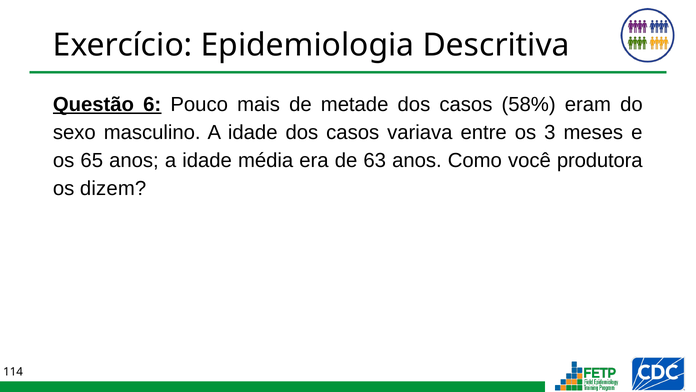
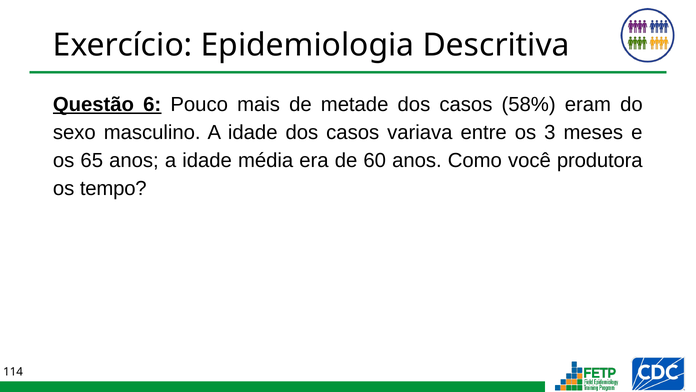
63: 63 -> 60
dizem: dizem -> tempo
